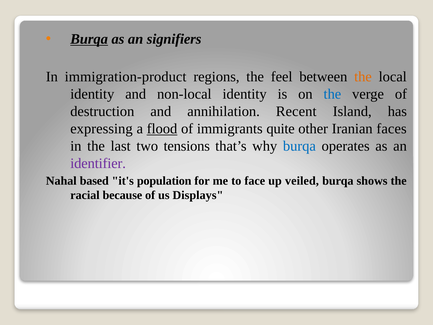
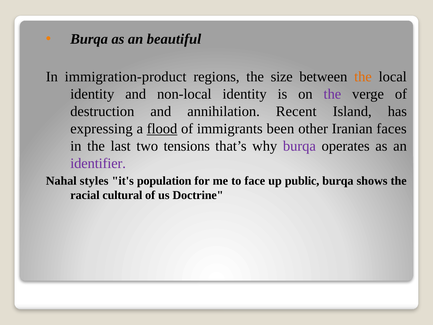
Burqa at (89, 39) underline: present -> none
signifiers: signifiers -> beautiful
feel: feel -> size
the at (332, 94) colour: blue -> purple
quite: quite -> been
burqa at (299, 146) colour: blue -> purple
based: based -> styles
veiled: veiled -> public
because: because -> cultural
Displays: Displays -> Doctrine
